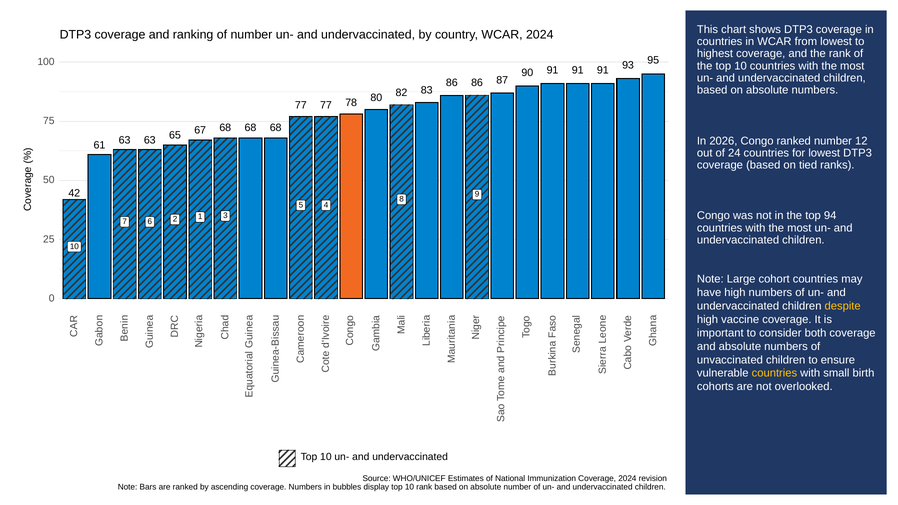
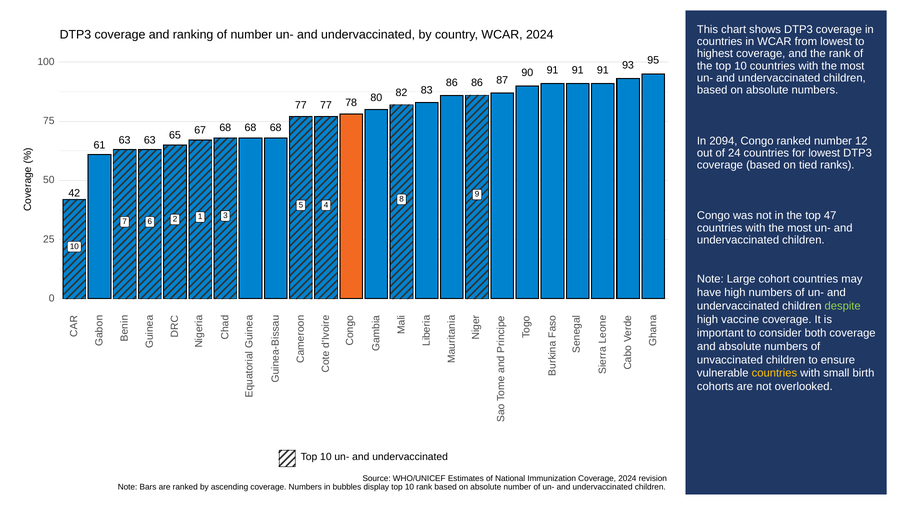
2026: 2026 -> 2094
94: 94 -> 47
despite colour: yellow -> light green
